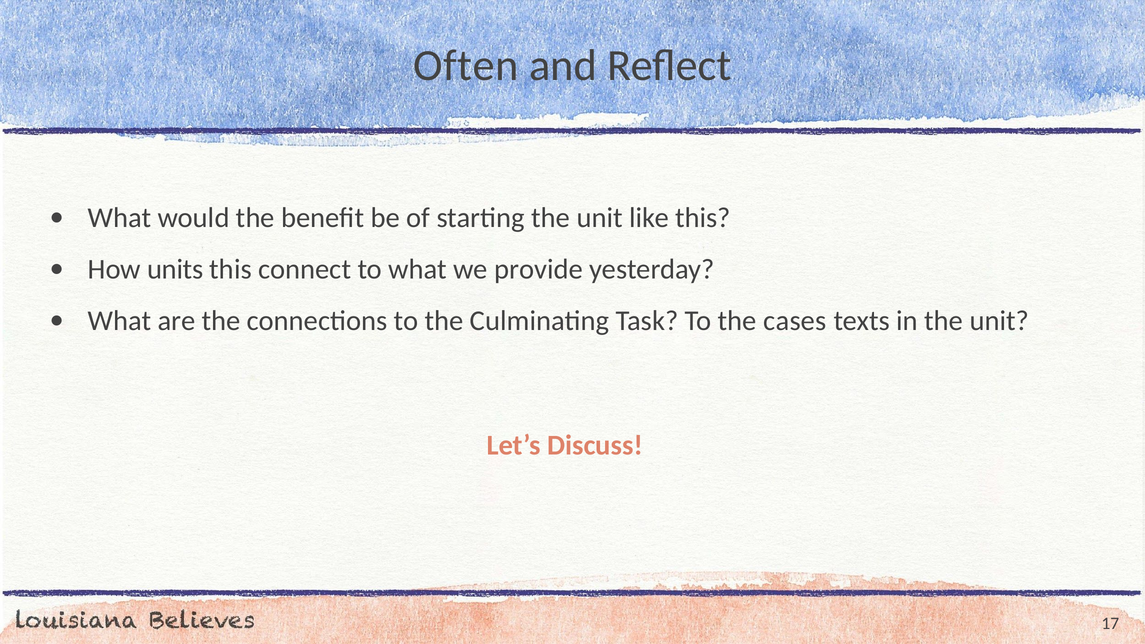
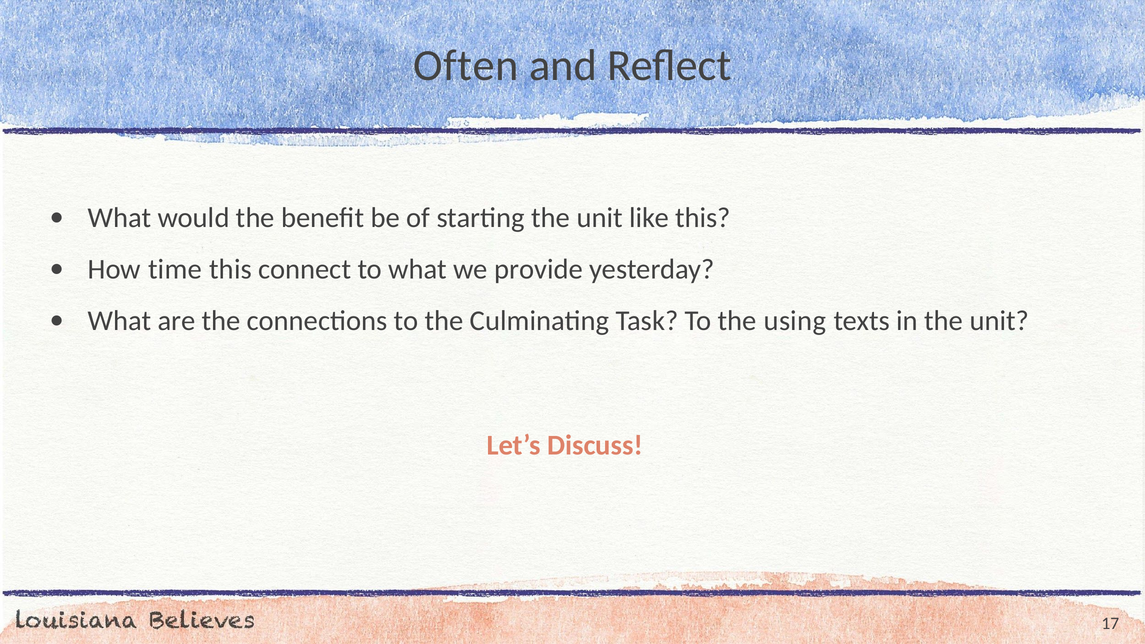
units: units -> time
cases: cases -> using
